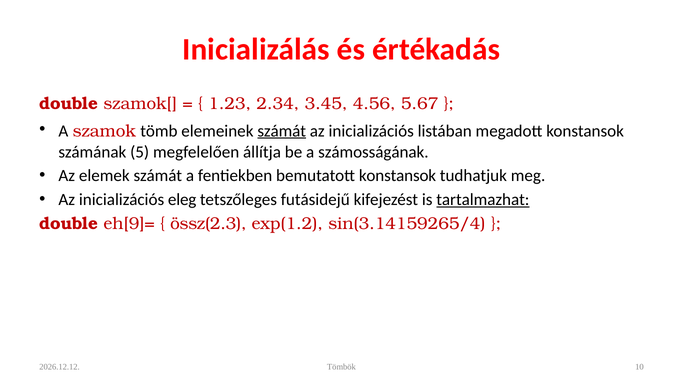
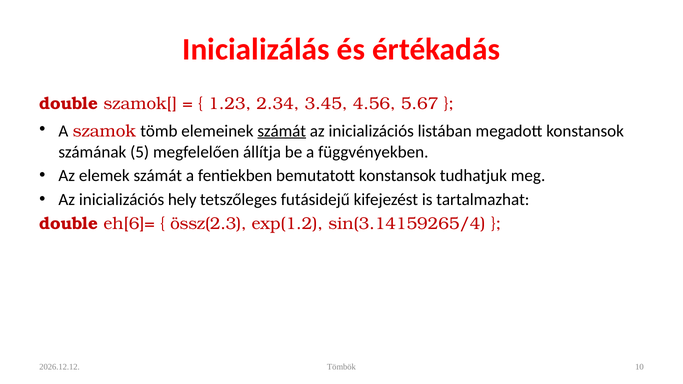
számosságának: számosságának -> függvényekben
eleg: eleg -> hely
tartalmazhat underline: present -> none
eh[9]=: eh[9]= -> eh[6]=
